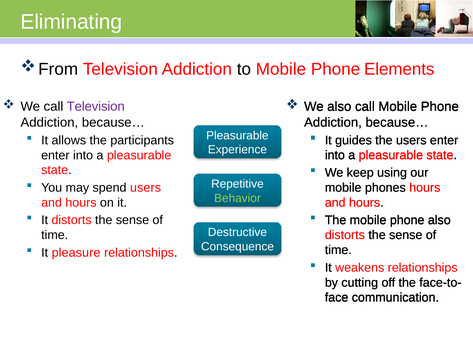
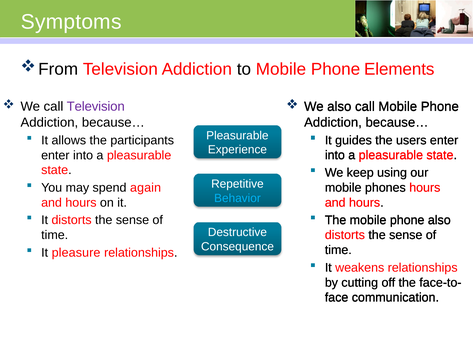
Eliminating: Eliminating -> Symptoms
spend users: users -> again
Behavior colour: light green -> light blue
